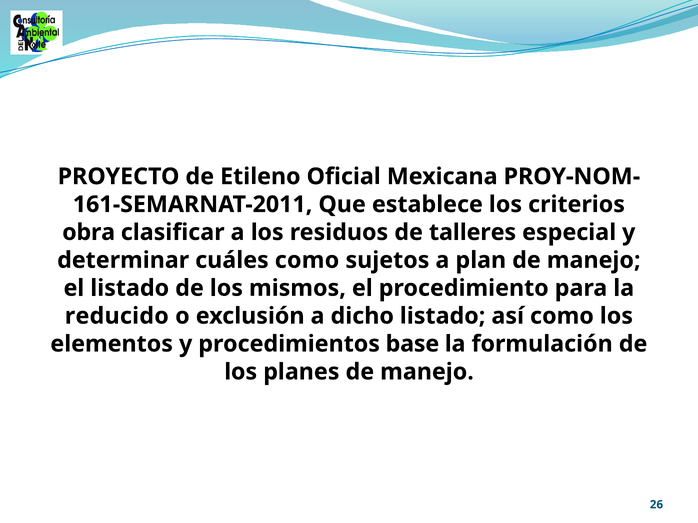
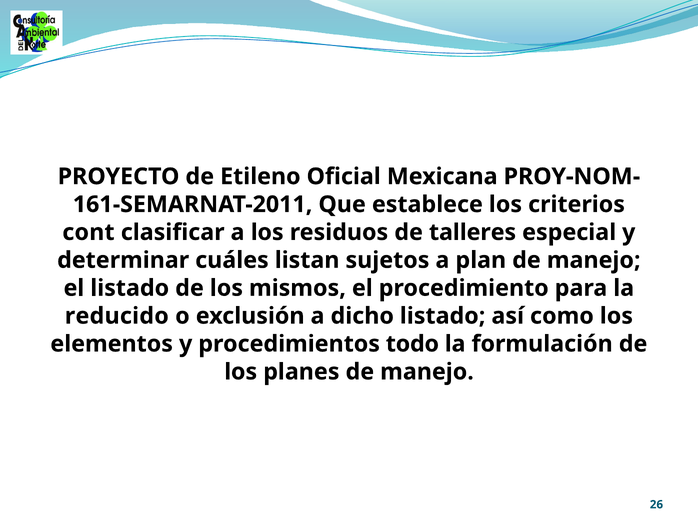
obra: obra -> cont
cuáles como: como -> listan
base: base -> todo
